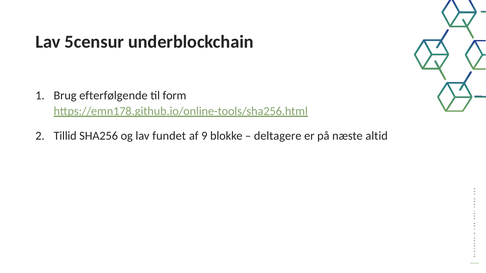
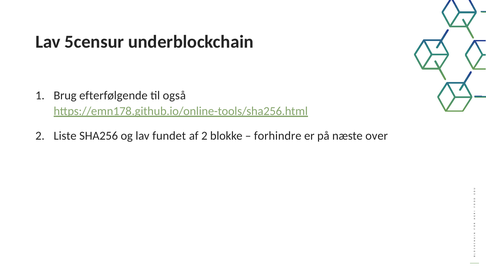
form: form -> også
Tillid: Tillid -> Liste
af 9: 9 -> 2
deltagere: deltagere -> forhindre
altid: altid -> over
